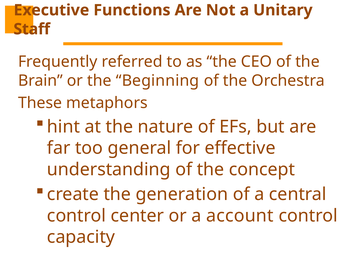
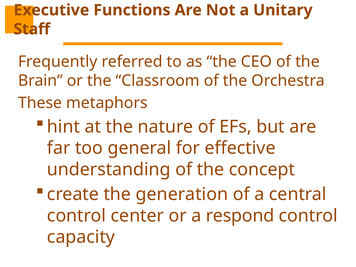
Beginning: Beginning -> Classroom
account: account -> respond
